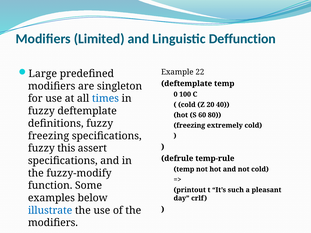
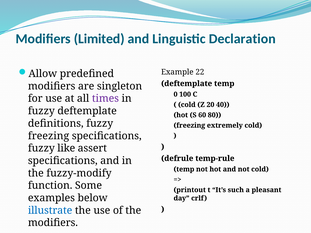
Deffunction: Deffunction -> Declaration
Large: Large -> Allow
times colour: blue -> purple
this: this -> like
